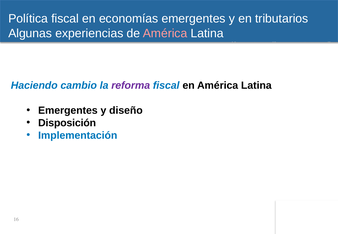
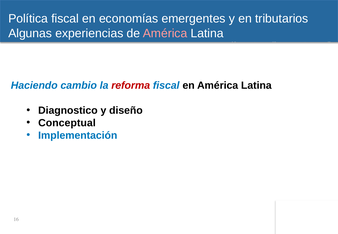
reforma colour: purple -> red
Emergentes at (68, 110): Emergentes -> Diagnostico
Disposición: Disposición -> Conceptual
